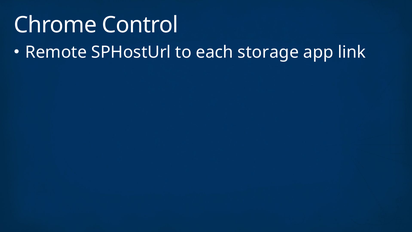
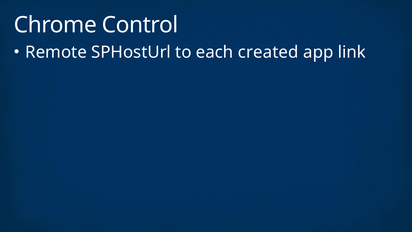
storage: storage -> created
